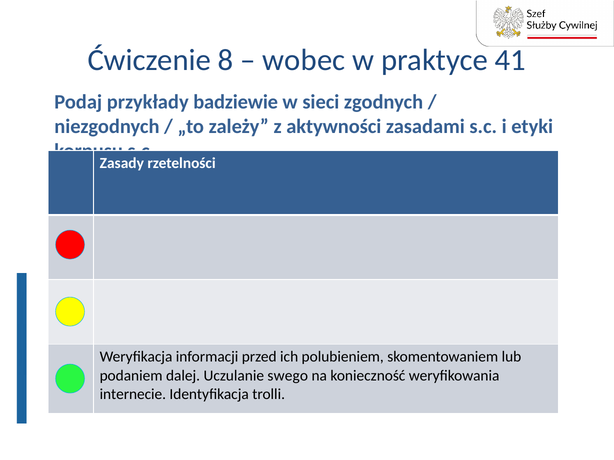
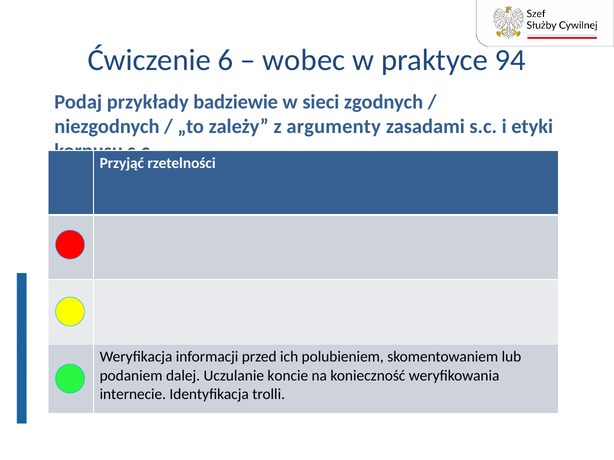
8: 8 -> 6
41: 41 -> 94
aktywności: aktywności -> argumenty
Zasady: Zasady -> Przyjąć
swego: swego -> koncie
